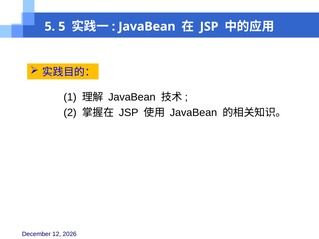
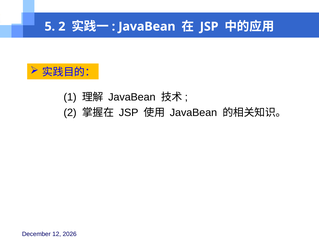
5 5: 5 -> 2
